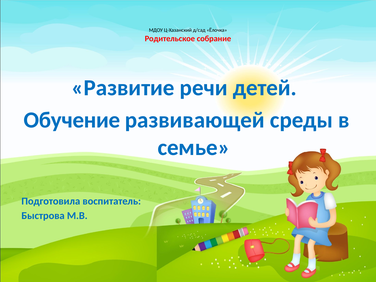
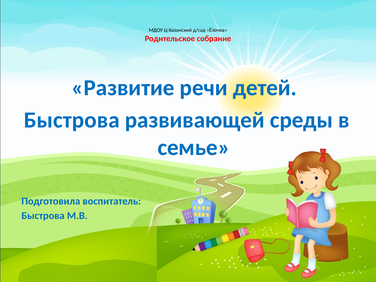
Обучение at (72, 120): Обучение -> Быстрова
